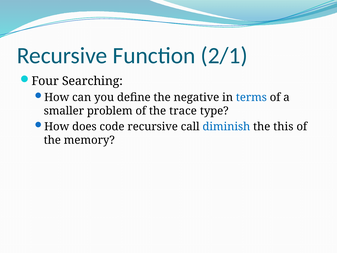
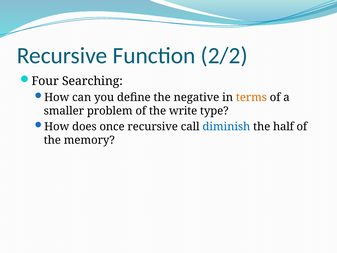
2/1: 2/1 -> 2/2
terms colour: blue -> orange
trace: trace -> write
code: code -> once
this: this -> half
